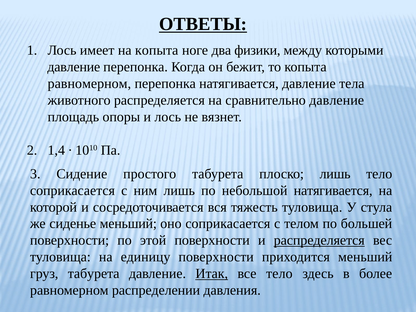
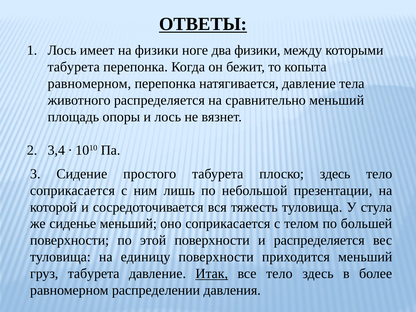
на копыта: копыта -> физики
давление at (74, 67): давление -> табурета
сравнительно давление: давление -> меньший
1,4: 1,4 -> 3,4
плоско лишь: лишь -> здесь
небольшой натягивается: натягивается -> презентации
распределяется at (319, 240) underline: present -> none
